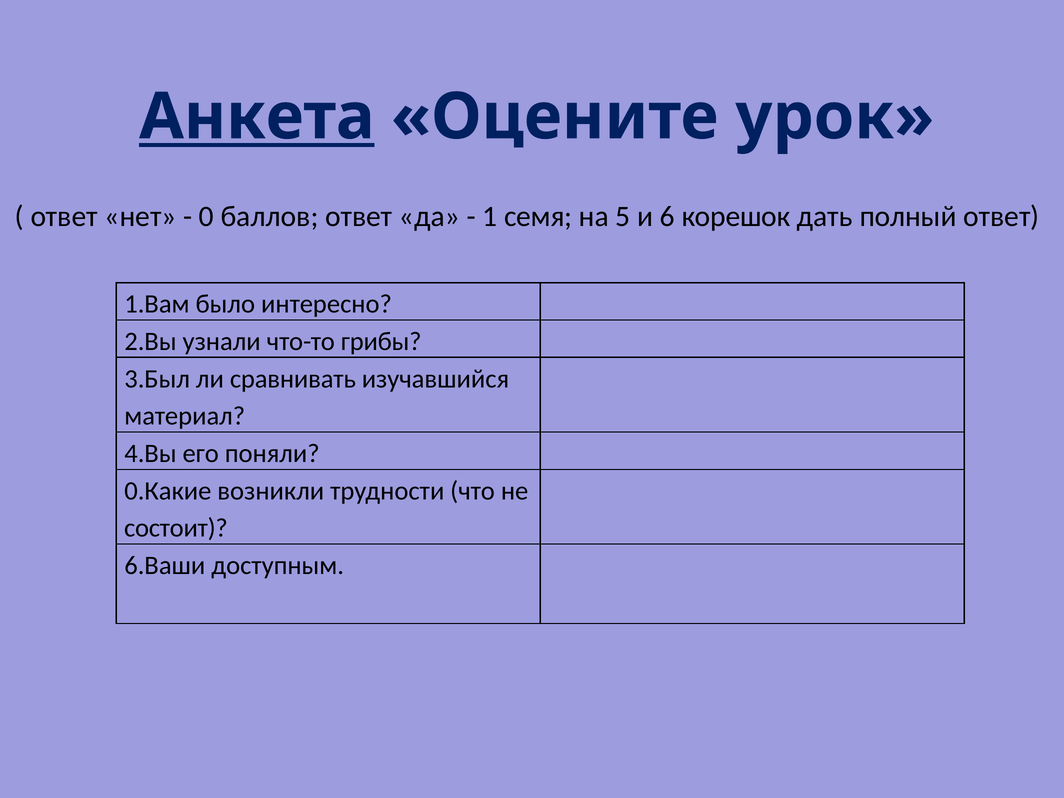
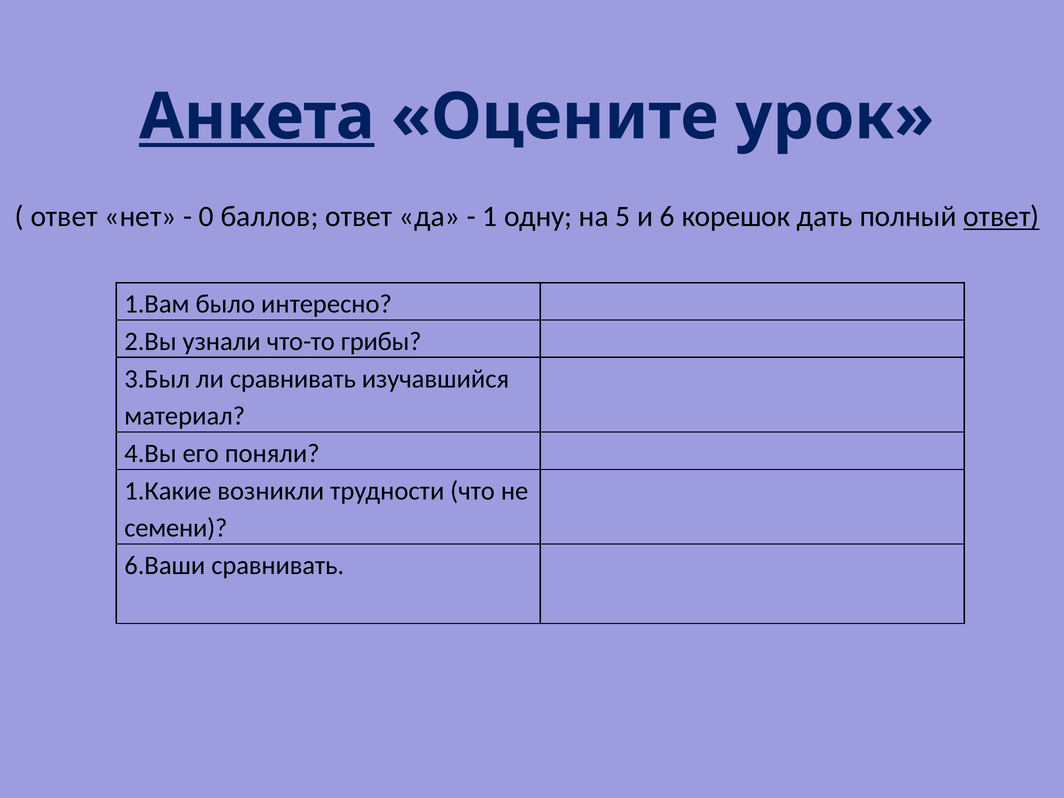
семя: семя -> одну
ответ at (1001, 216) underline: none -> present
0.Какие: 0.Какие -> 1.Какие
состоит: состоит -> семени
6.Ваши доступным: доступным -> сравнивать
